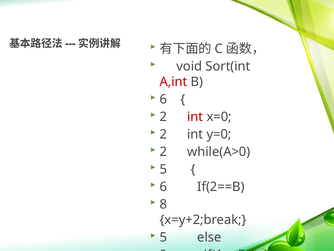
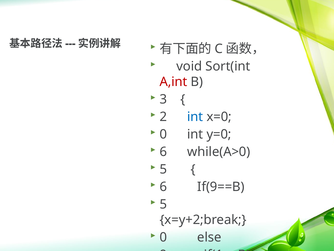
6 at (163, 99): 6 -> 3
int at (195, 117) colour: red -> blue
2 at (163, 134): 2 -> 0
2 at (163, 151): 2 -> 6
If(2==B: If(2==B -> If(9==B
8 at (163, 204): 8 -> 5
5 at (163, 237): 5 -> 0
